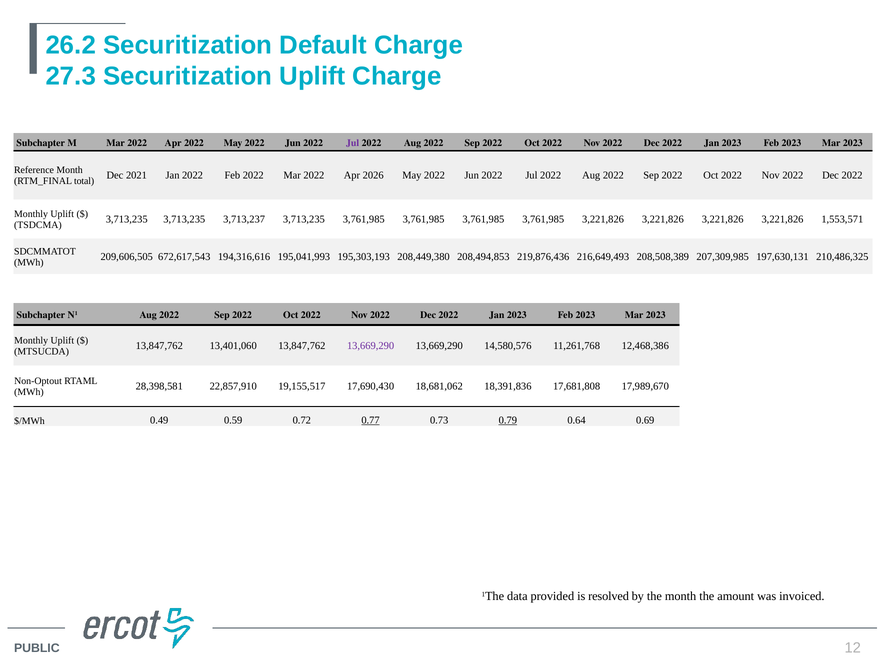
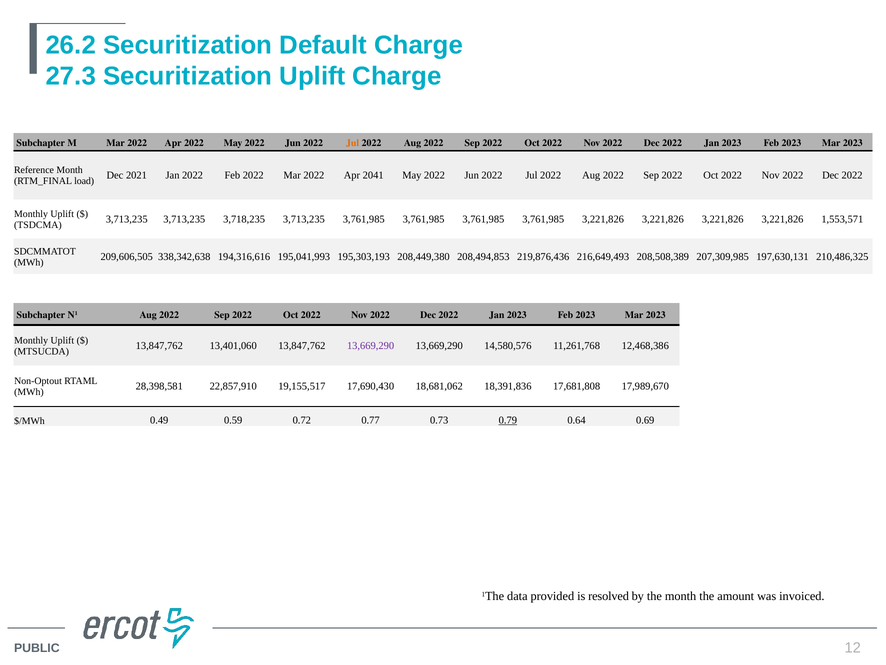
Jul at (353, 143) colour: purple -> orange
2026: 2026 -> 2041
total: total -> load
3,713,237: 3,713,237 -> 3,718,235
672,617,543: 672,617,543 -> 338,342,638
0.77 underline: present -> none
